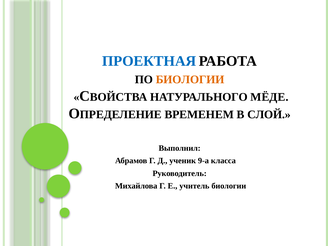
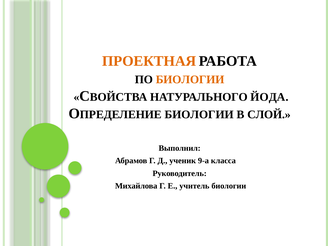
ПРОЕКТНАЯ colour: blue -> orange
МЁДЕ: МЁДЕ -> ЙОДА
ВРЕМЕНЕМ at (199, 115): ВРЕМЕНЕМ -> БИОЛОГИИ
